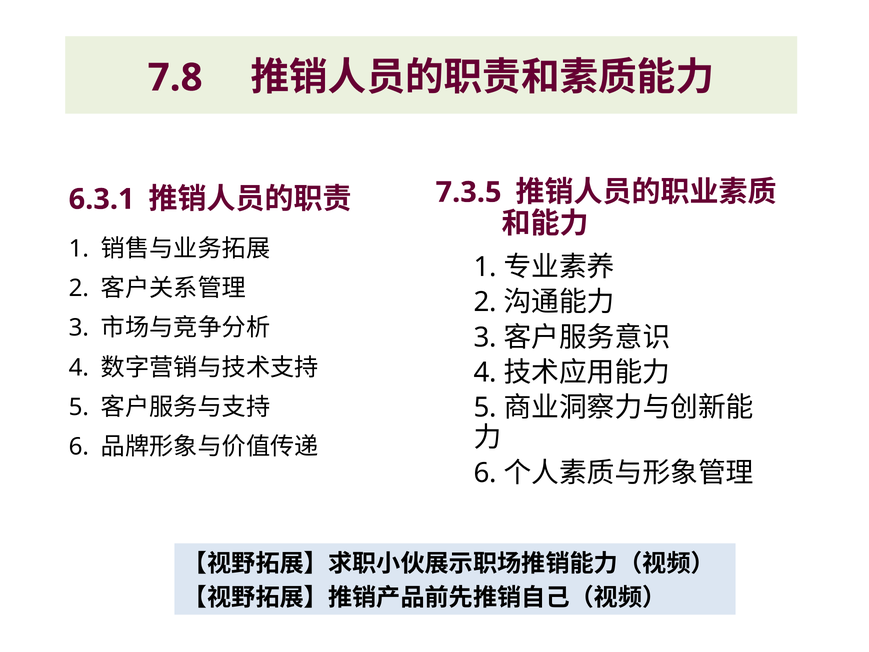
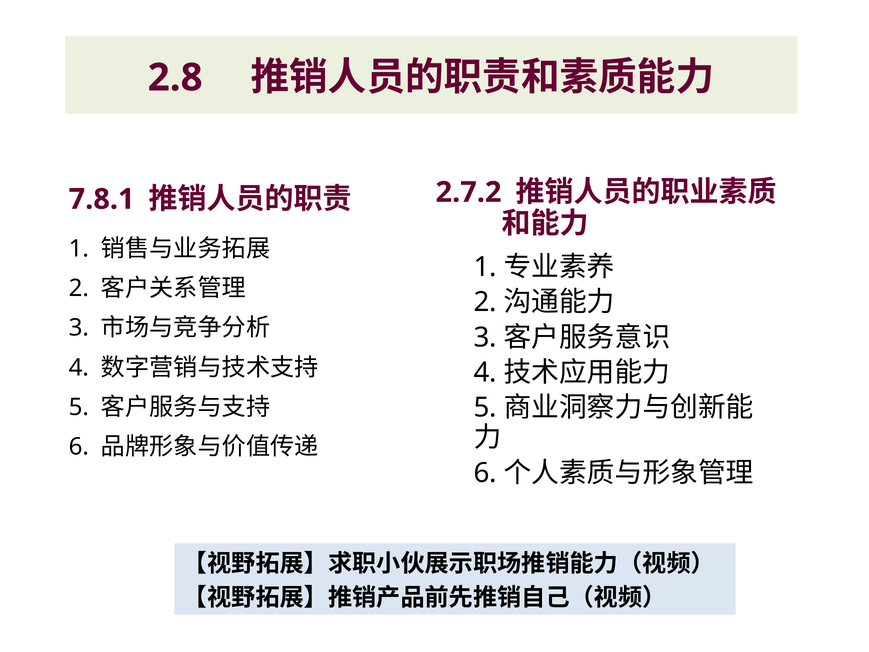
7.8: 7.8 -> 2.8
7.3.5: 7.3.5 -> 2.7.2
6.3.1: 6.3.1 -> 7.8.1
